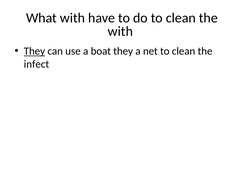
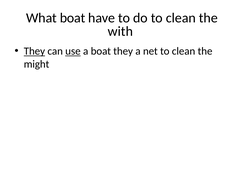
What with: with -> boat
use underline: none -> present
infect: infect -> might
